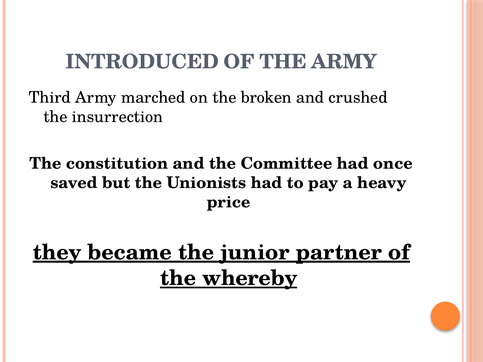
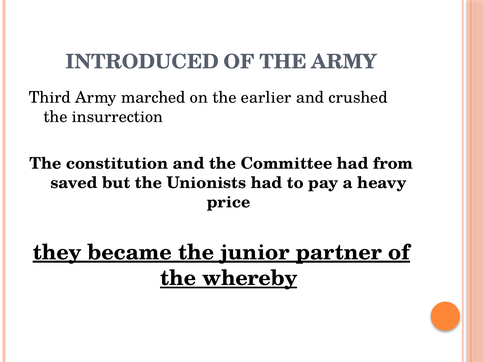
broken: broken -> earlier
once: once -> from
